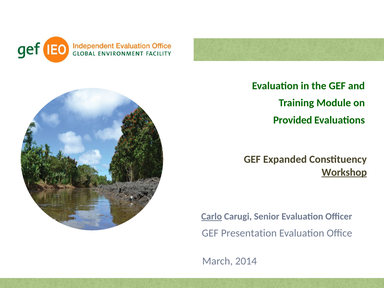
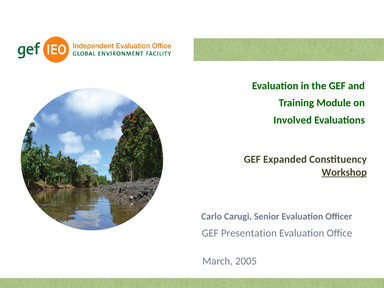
Provided: Provided -> Involved
Carlo underline: present -> none
2014: 2014 -> 2005
